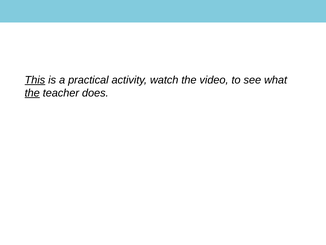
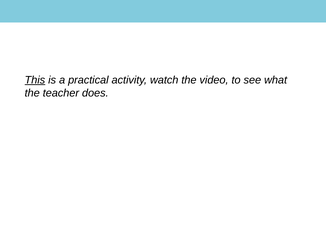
the at (32, 93) underline: present -> none
